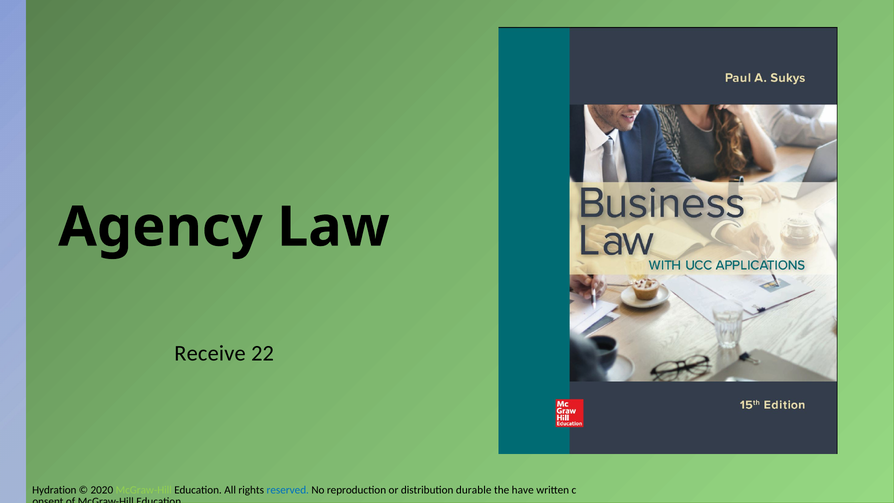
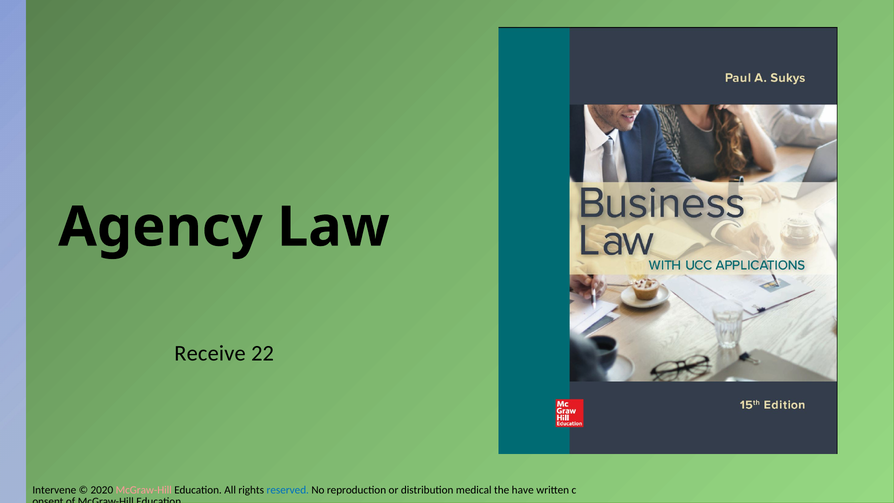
Hydration: Hydration -> Intervene
McGraw-Hill at (144, 490) colour: light green -> pink
durable: durable -> medical
